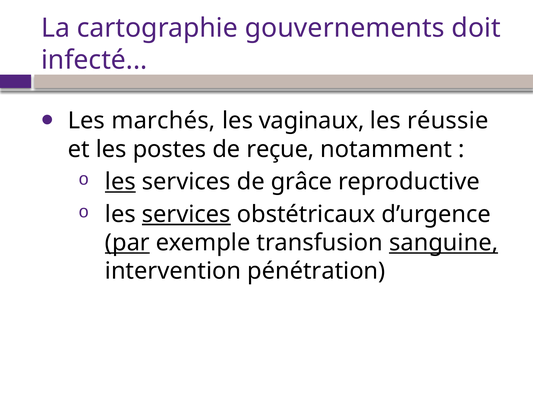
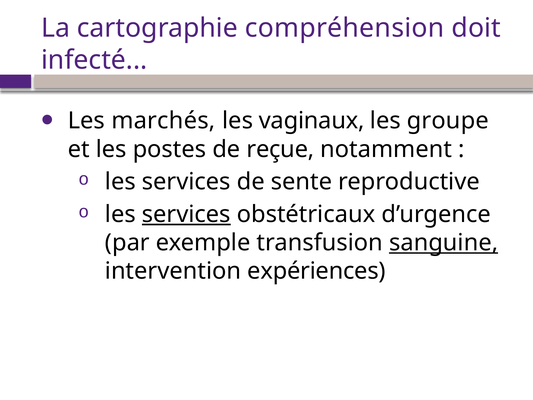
gouvernements: gouvernements -> compréhension
réussie: réussie -> groupe
les at (120, 182) underline: present -> none
grâce: grâce -> sente
par underline: present -> none
pénétration: pénétration -> expériences
